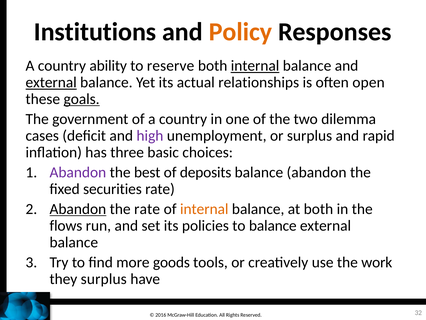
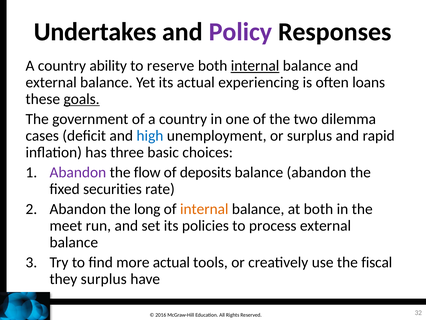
Institutions: Institutions -> Undertakes
Policy colour: orange -> purple
external at (51, 82) underline: present -> none
relationships: relationships -> experiencing
open: open -> loans
high colour: purple -> blue
best: best -> flow
Abandon at (78, 209) underline: present -> none
the rate: rate -> long
flows: flows -> meet
to balance: balance -> process
more goods: goods -> actual
work: work -> fiscal
